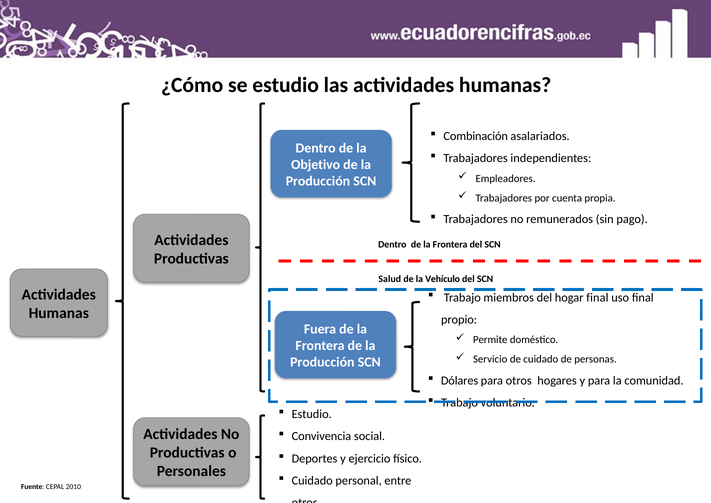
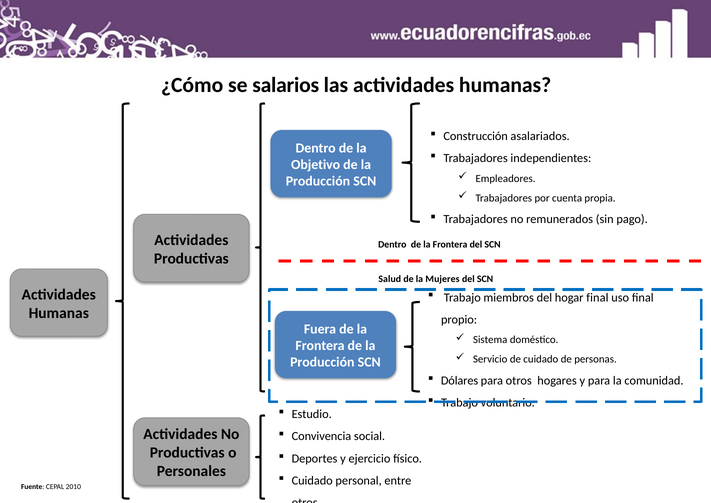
se estudio: estudio -> salarios
Combinación: Combinación -> Construcción
Vehículo: Vehículo -> Mujeres
Permite: Permite -> Sistema
